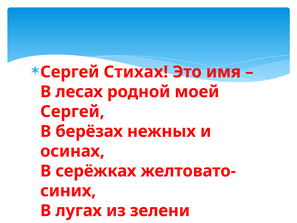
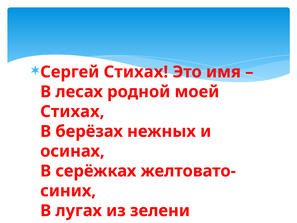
Сергей at (72, 111): Сергей -> Стихах
